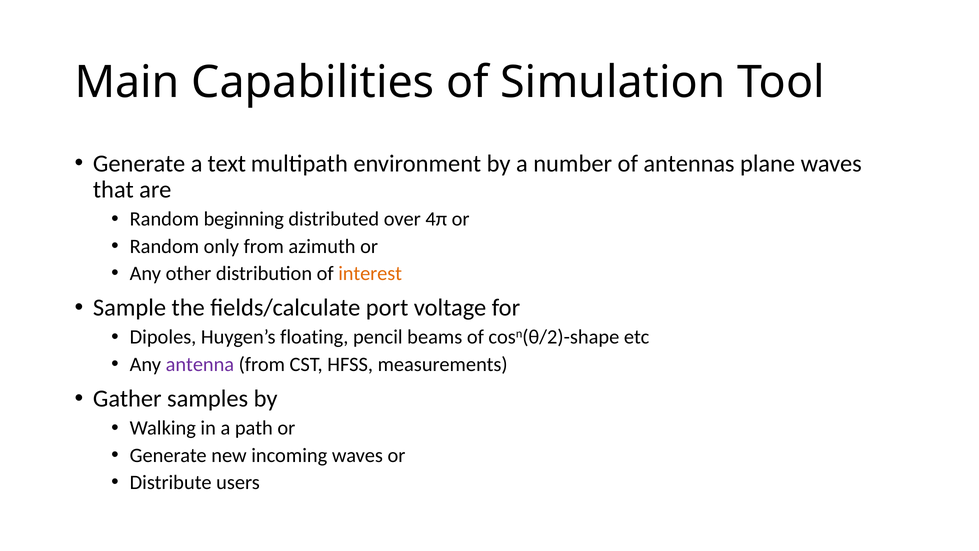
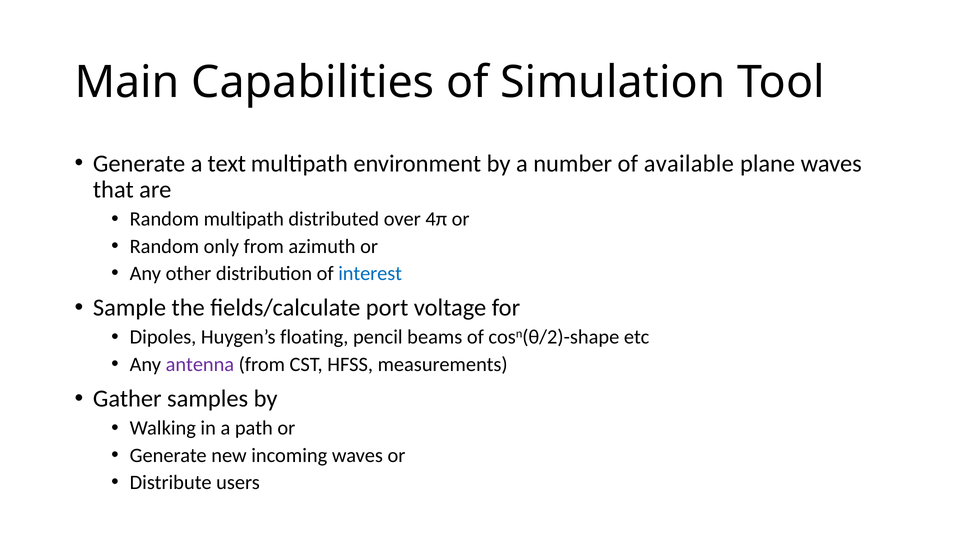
antennas: antennas -> available
Random beginning: beginning -> multipath
interest colour: orange -> blue
